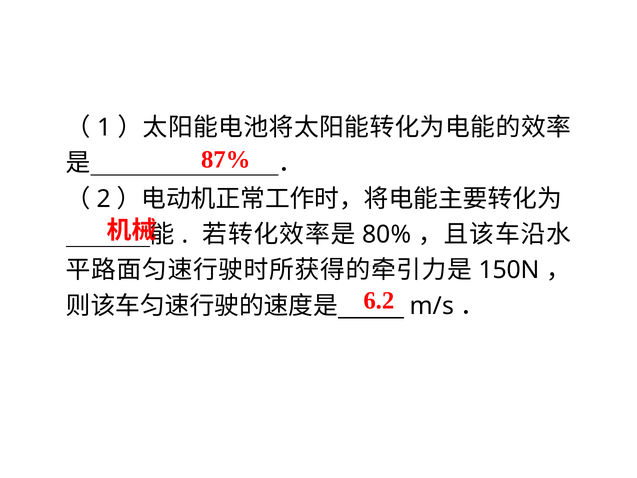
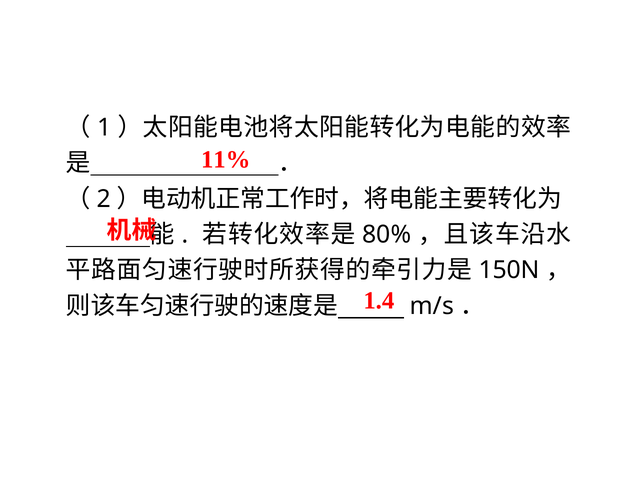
87%: 87% -> 11%
6.2: 6.2 -> 1.4
